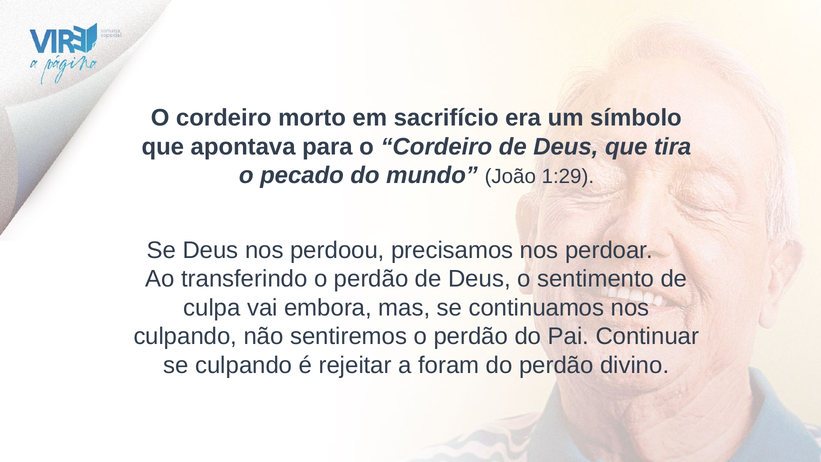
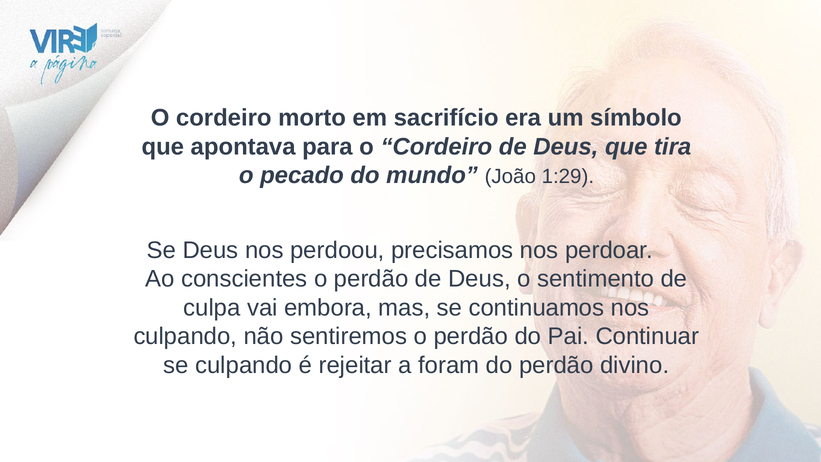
transferindo: transferindo -> conscientes
